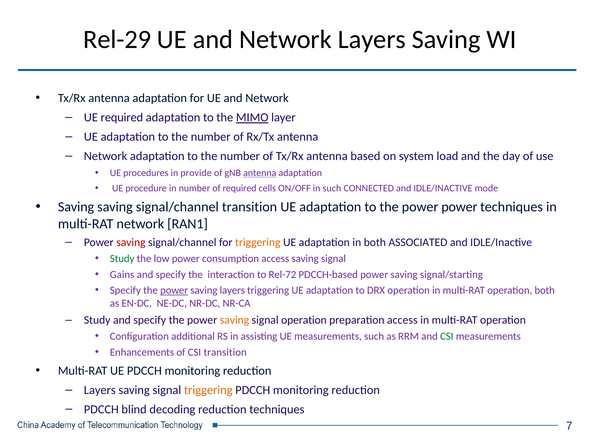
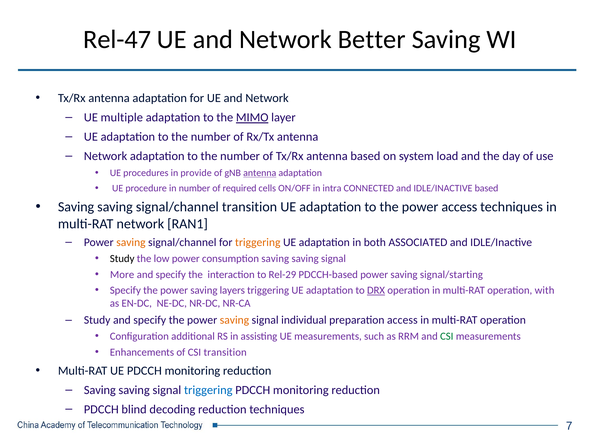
Rel-29: Rel-29 -> Rel-47
Network Layers: Layers -> Better
UE required: required -> multiple
in such: such -> intra
IDLE/INACTIVE mode: mode -> based
power power: power -> access
saving at (131, 242) colour: red -> orange
Study at (122, 258) colour: green -> black
consumption access: access -> saving
Gains: Gains -> More
Rel-72: Rel-72 -> Rel-29
power at (174, 290) underline: present -> none
DRX underline: none -> present
operation both: both -> with
signal operation: operation -> individual
Layers at (100, 390): Layers -> Saving
triggering at (208, 390) colour: orange -> blue
